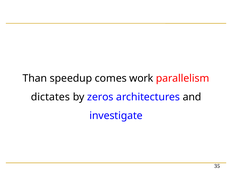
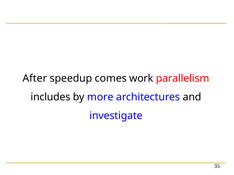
Than: Than -> After
dictates: dictates -> includes
zeros: zeros -> more
